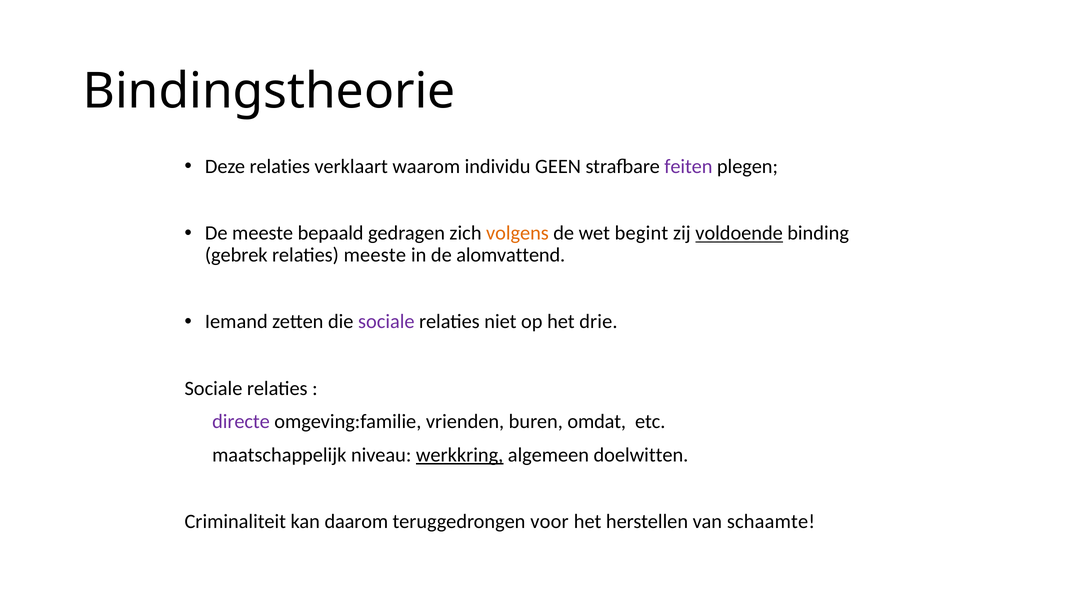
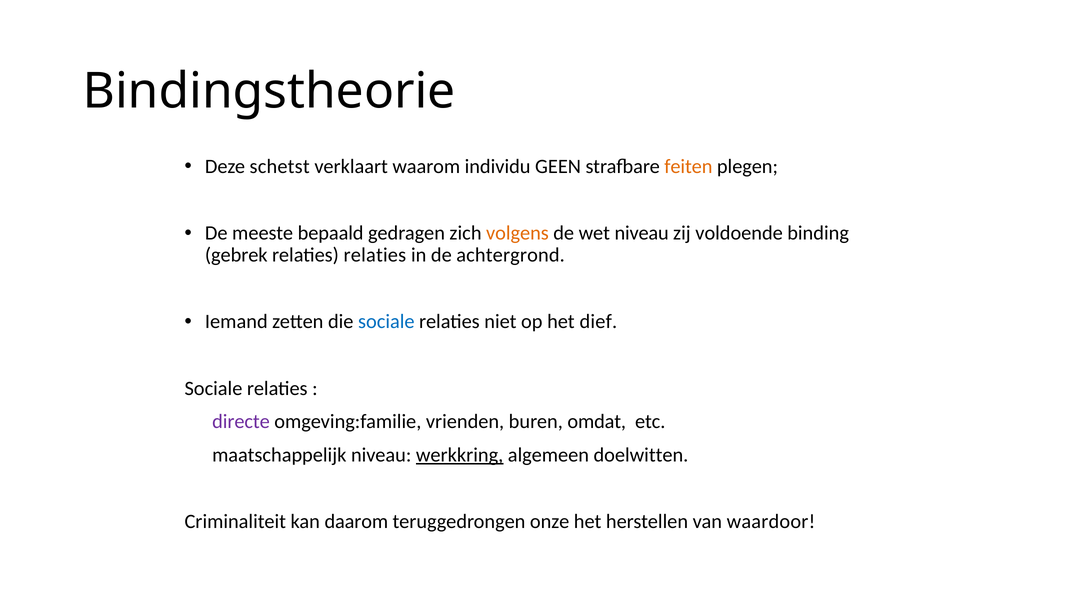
Deze relaties: relaties -> schetst
feiten colour: purple -> orange
wet begint: begint -> niveau
voldoende underline: present -> none
relaties meeste: meeste -> relaties
alomvattend: alomvattend -> achtergrond
sociale at (386, 322) colour: purple -> blue
drie: drie -> dief
voor: voor -> onze
schaamte: schaamte -> waardoor
